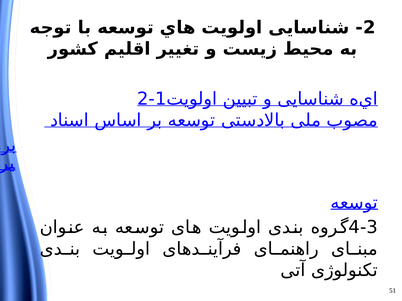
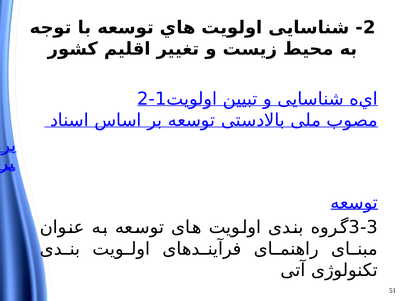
4-3: 4-3 -> 3-3
